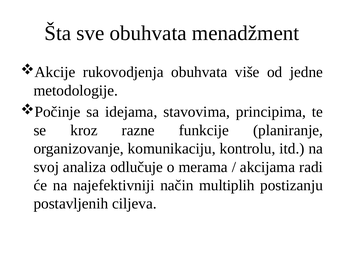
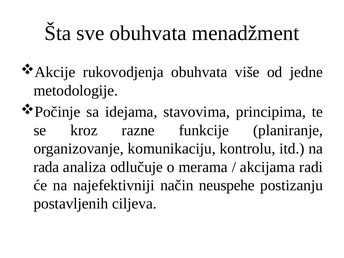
svoj: svoj -> rada
multiplih: multiplih -> neuspehe
